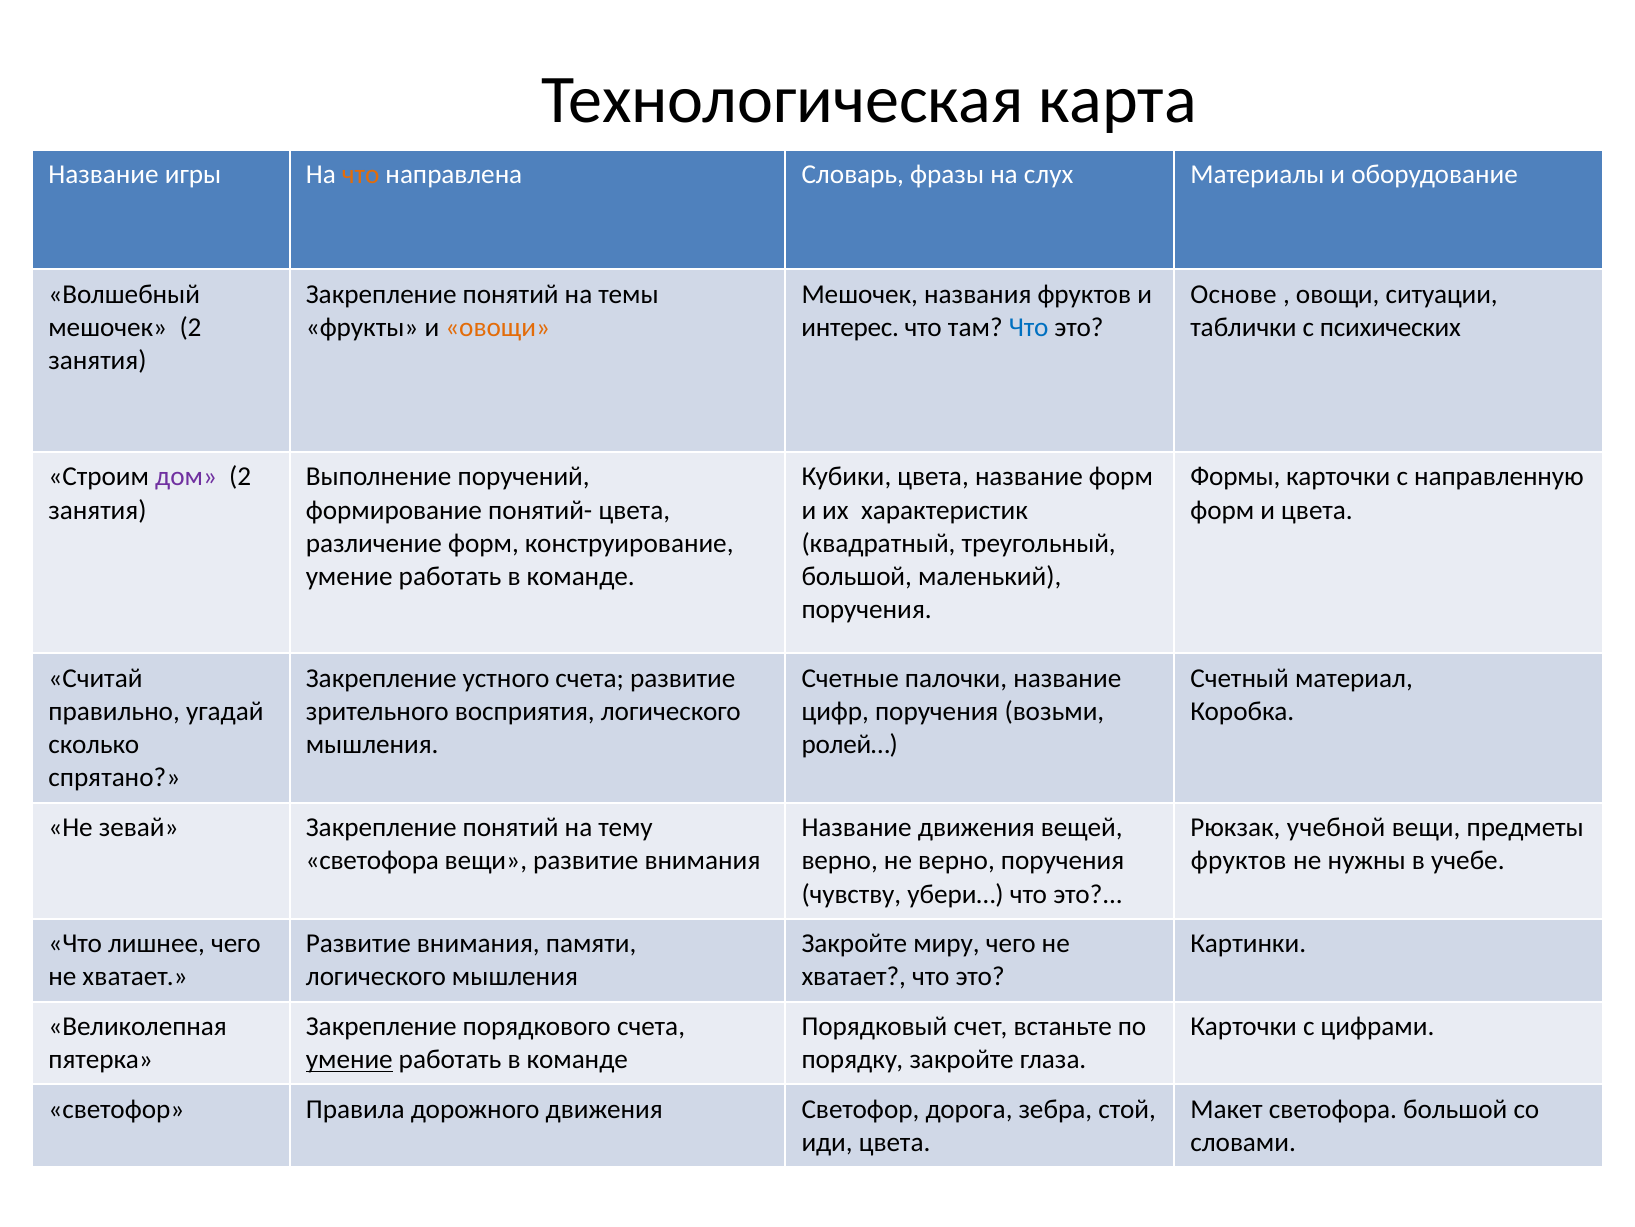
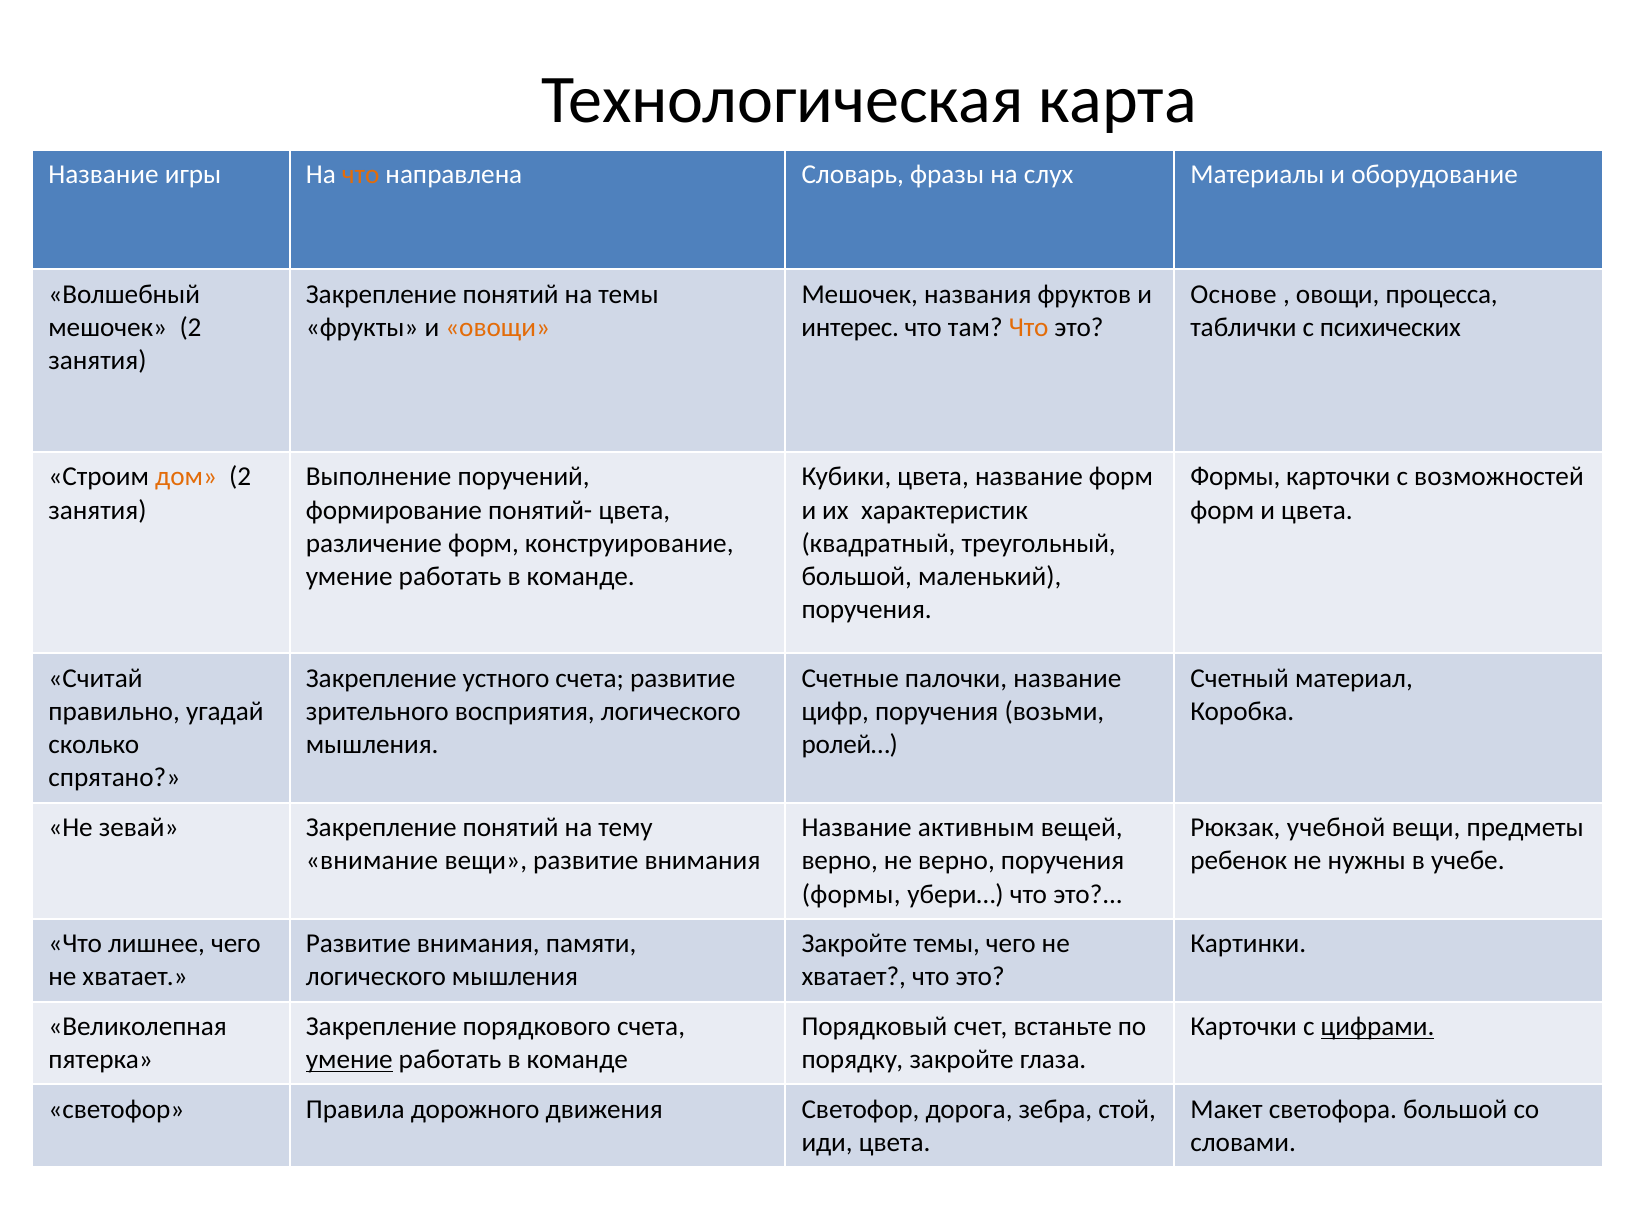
ситуации: ситуации -> процесса
Что at (1029, 327) colour: blue -> orange
дом colour: purple -> orange
направленную: направленную -> возможностей
Название движения: движения -> активным
светофора at (372, 860): светофора -> внимание
фруктов at (1239, 860): фруктов -> ребенок
чувству at (851, 894): чувству -> формы
Закройте миру: миру -> темы
цифрами underline: none -> present
